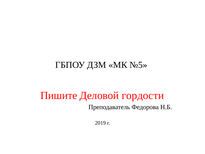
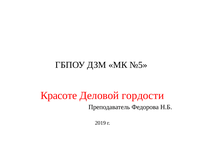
Пишите: Пишите -> Красоте
